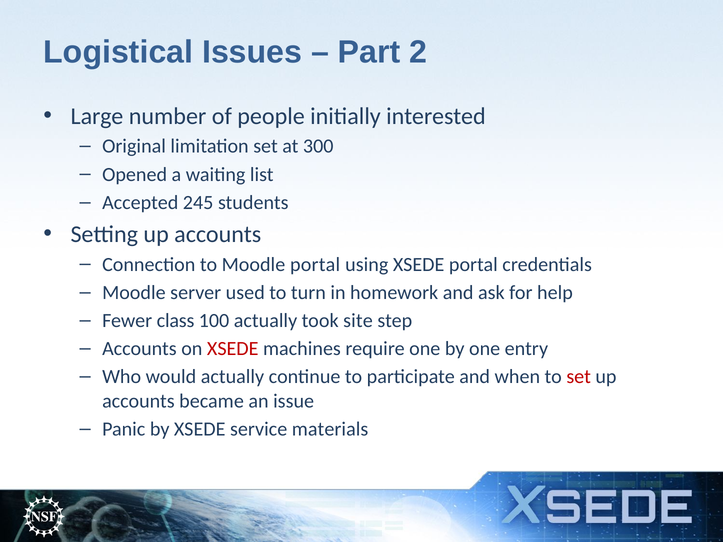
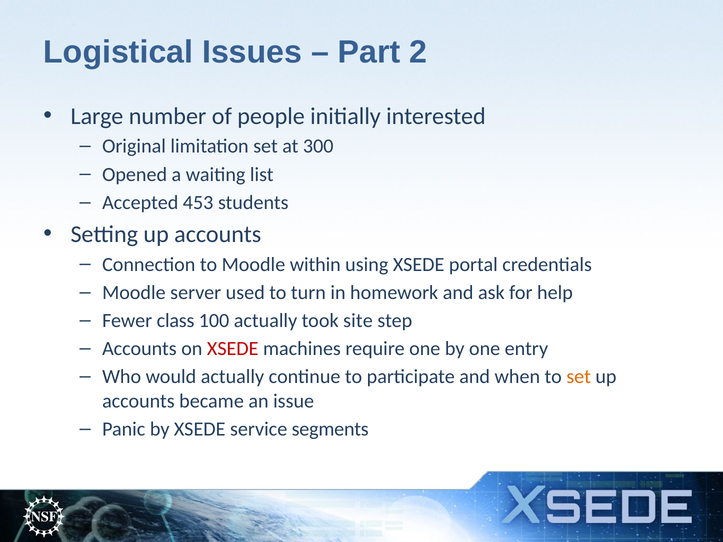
245: 245 -> 453
Moodle portal: portal -> within
set at (579, 377) colour: red -> orange
materials: materials -> segments
